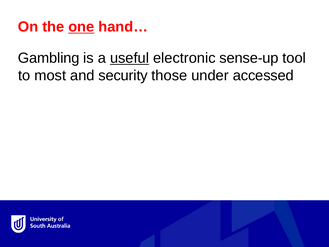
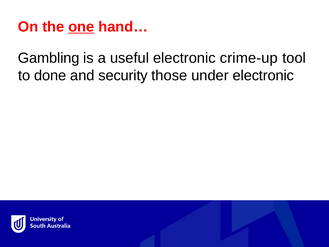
useful underline: present -> none
sense-up: sense-up -> crime-up
most: most -> done
under accessed: accessed -> electronic
